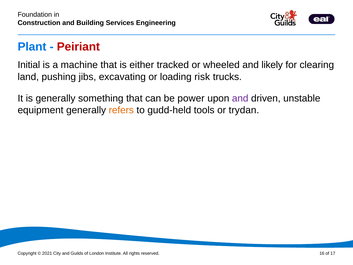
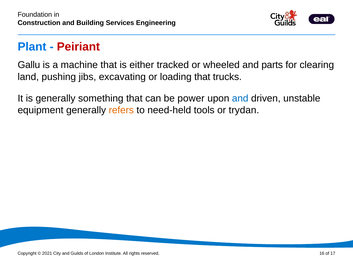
Initial: Initial -> Gallu
likely: likely -> parts
loading risk: risk -> that
and at (240, 98) colour: purple -> blue
gudd-held: gudd-held -> need-held
